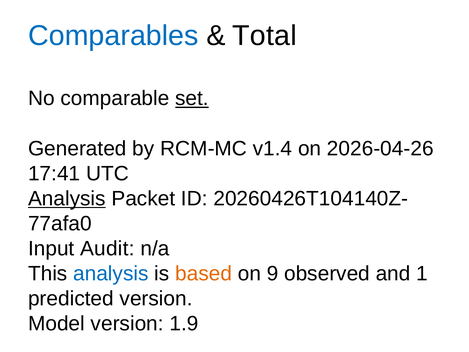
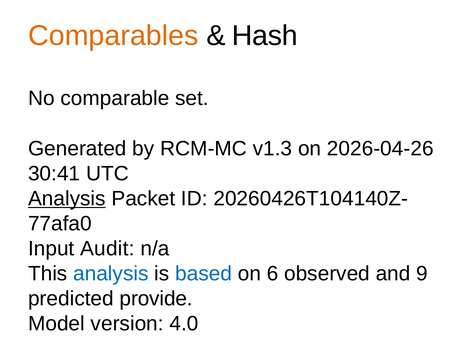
Comparables colour: blue -> orange
Total: Total -> Hash
set underline: present -> none
v1.4: v1.4 -> v1.3
17:41: 17:41 -> 30:41
based colour: orange -> blue
9: 9 -> 6
1: 1 -> 9
predicted version: version -> provide
1.9: 1.9 -> 4.0
